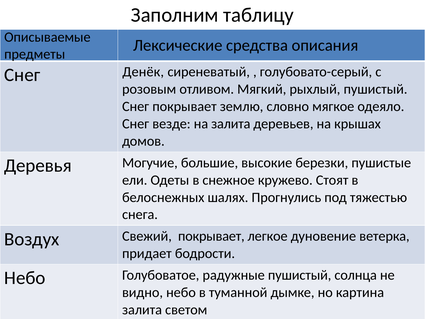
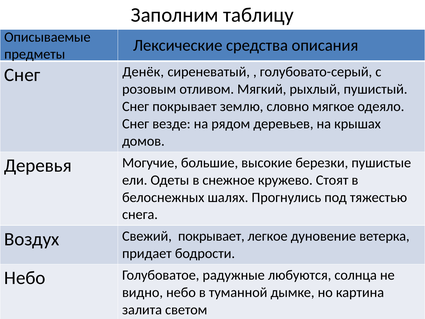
на залита: залита -> рядом
радужные пушистый: пушистый -> любуются
